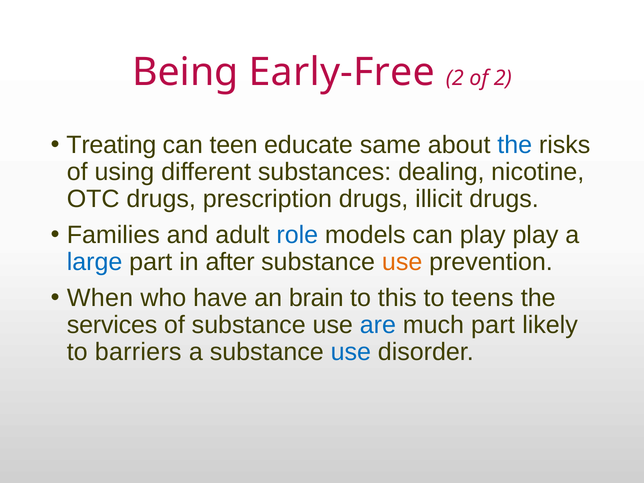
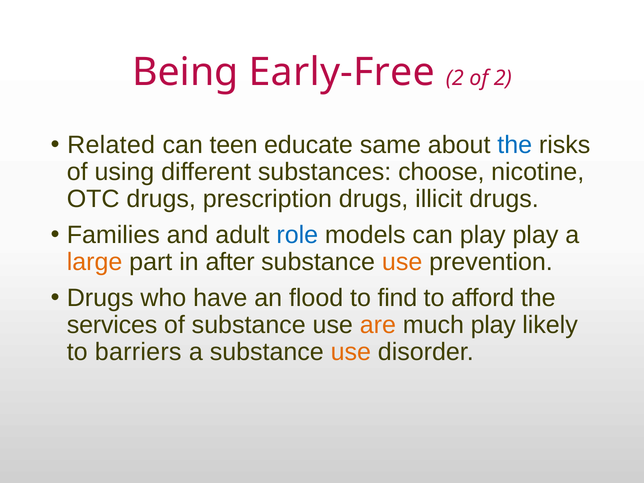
Treating: Treating -> Related
dealing: dealing -> choose
large colour: blue -> orange
When at (100, 298): When -> Drugs
brain: brain -> flood
this: this -> find
teens: teens -> afford
are colour: blue -> orange
much part: part -> play
use at (351, 352) colour: blue -> orange
